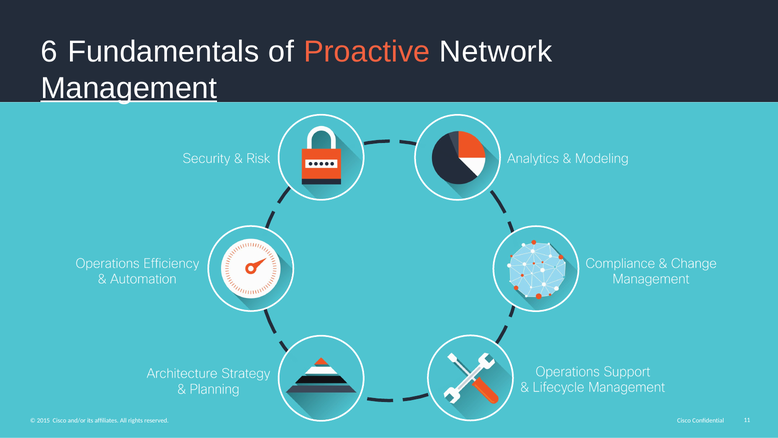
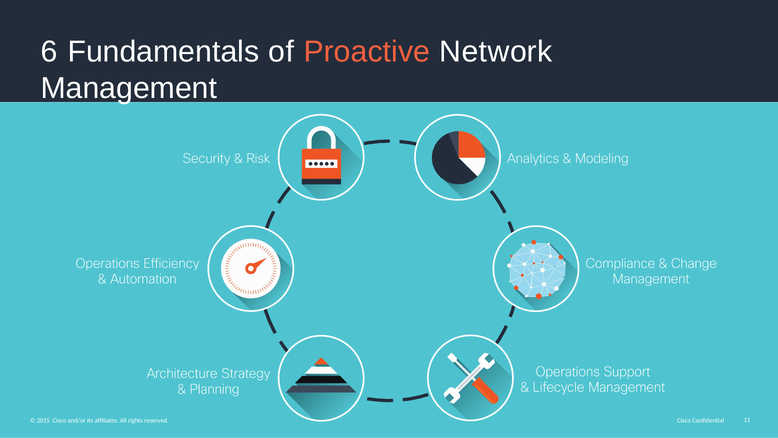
Management underline: present -> none
